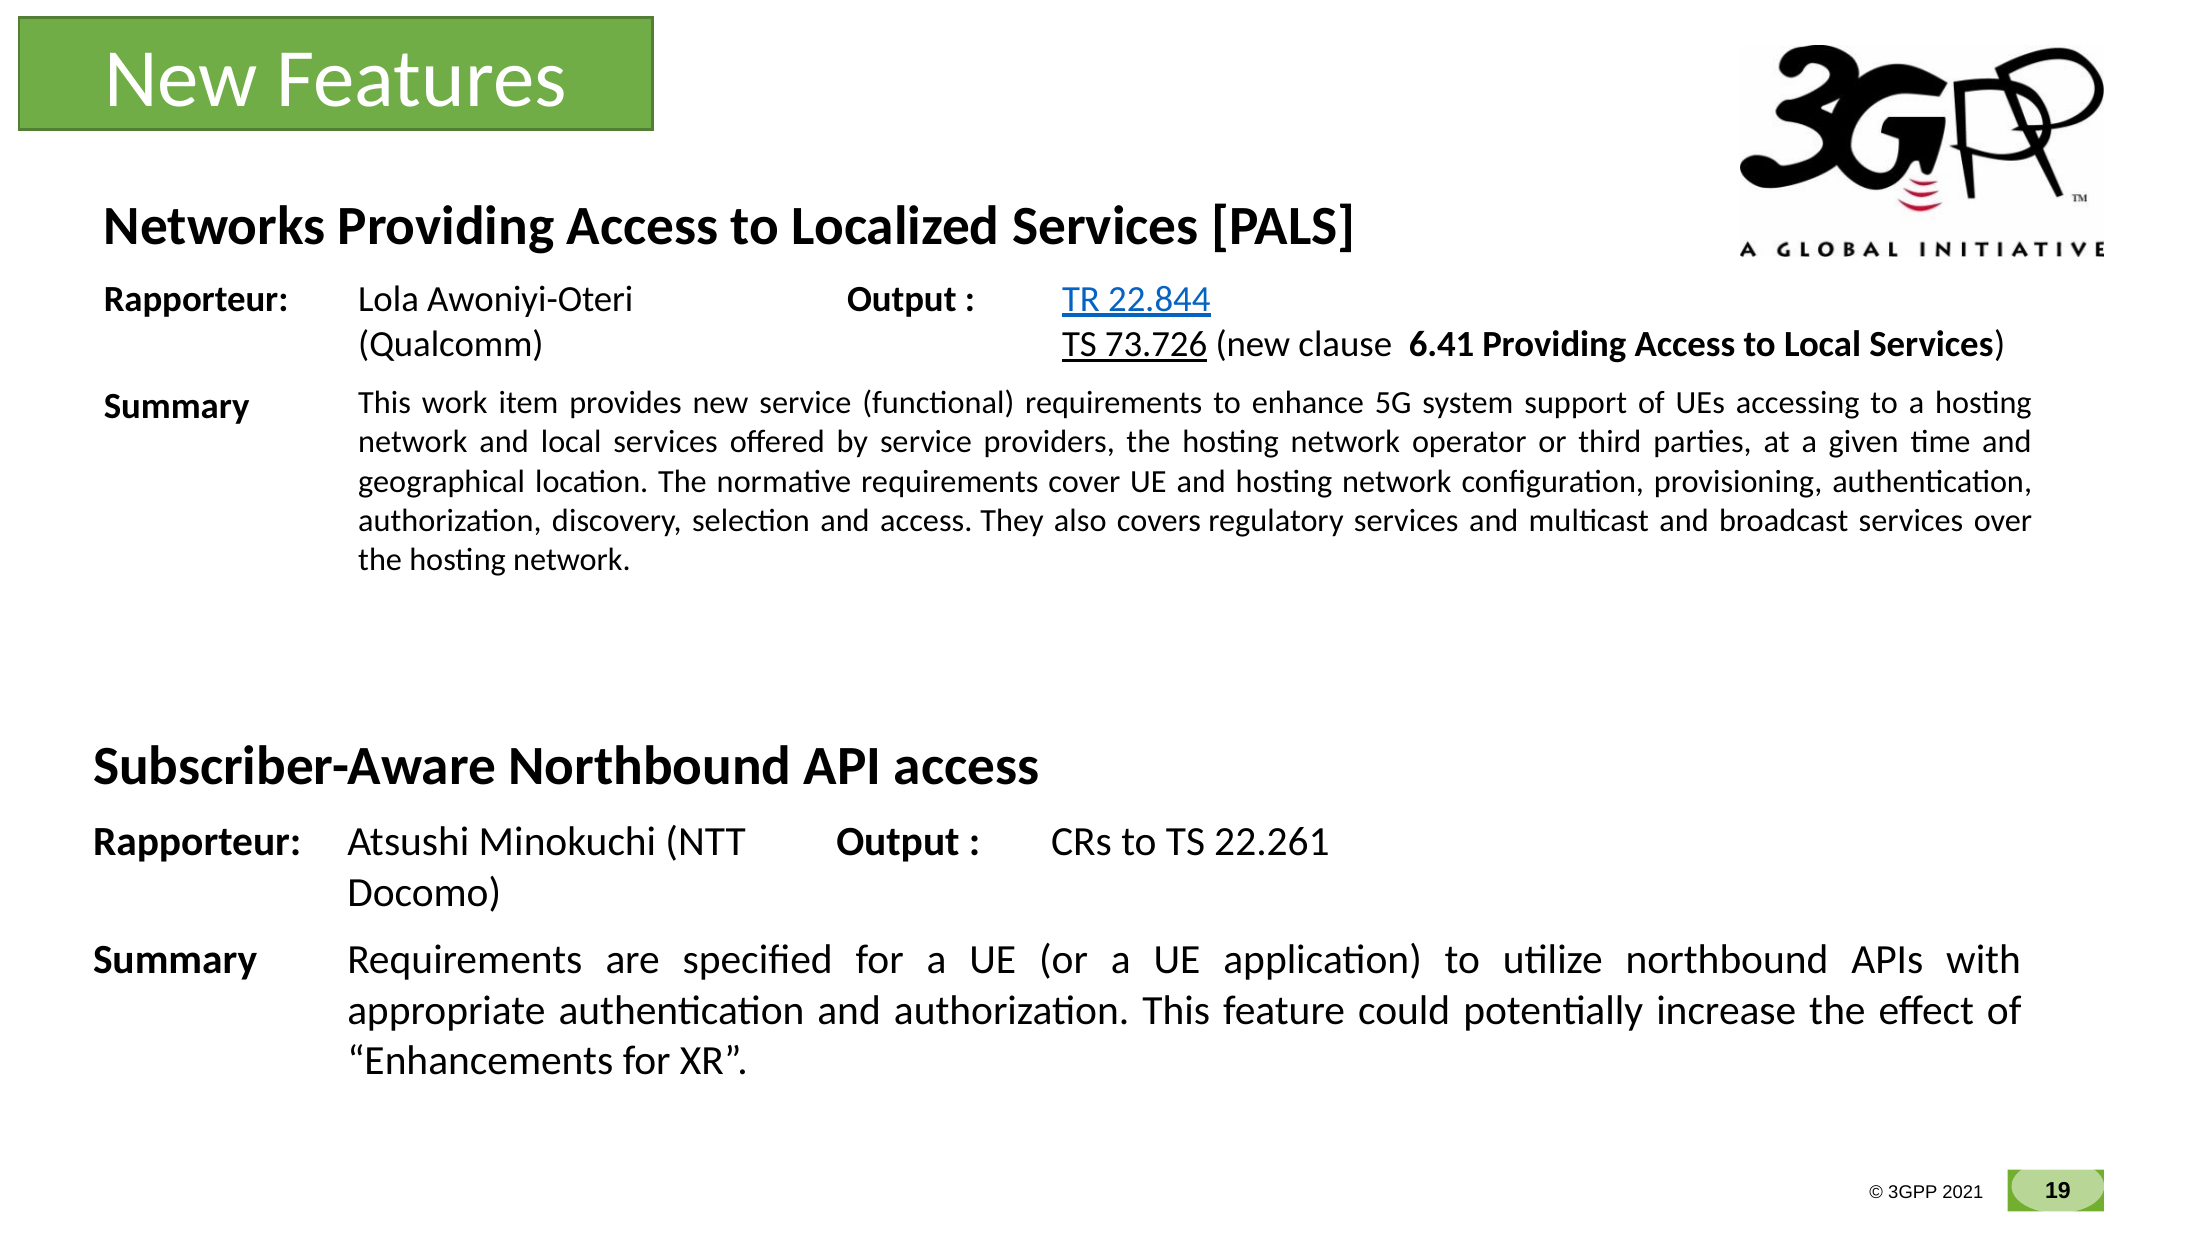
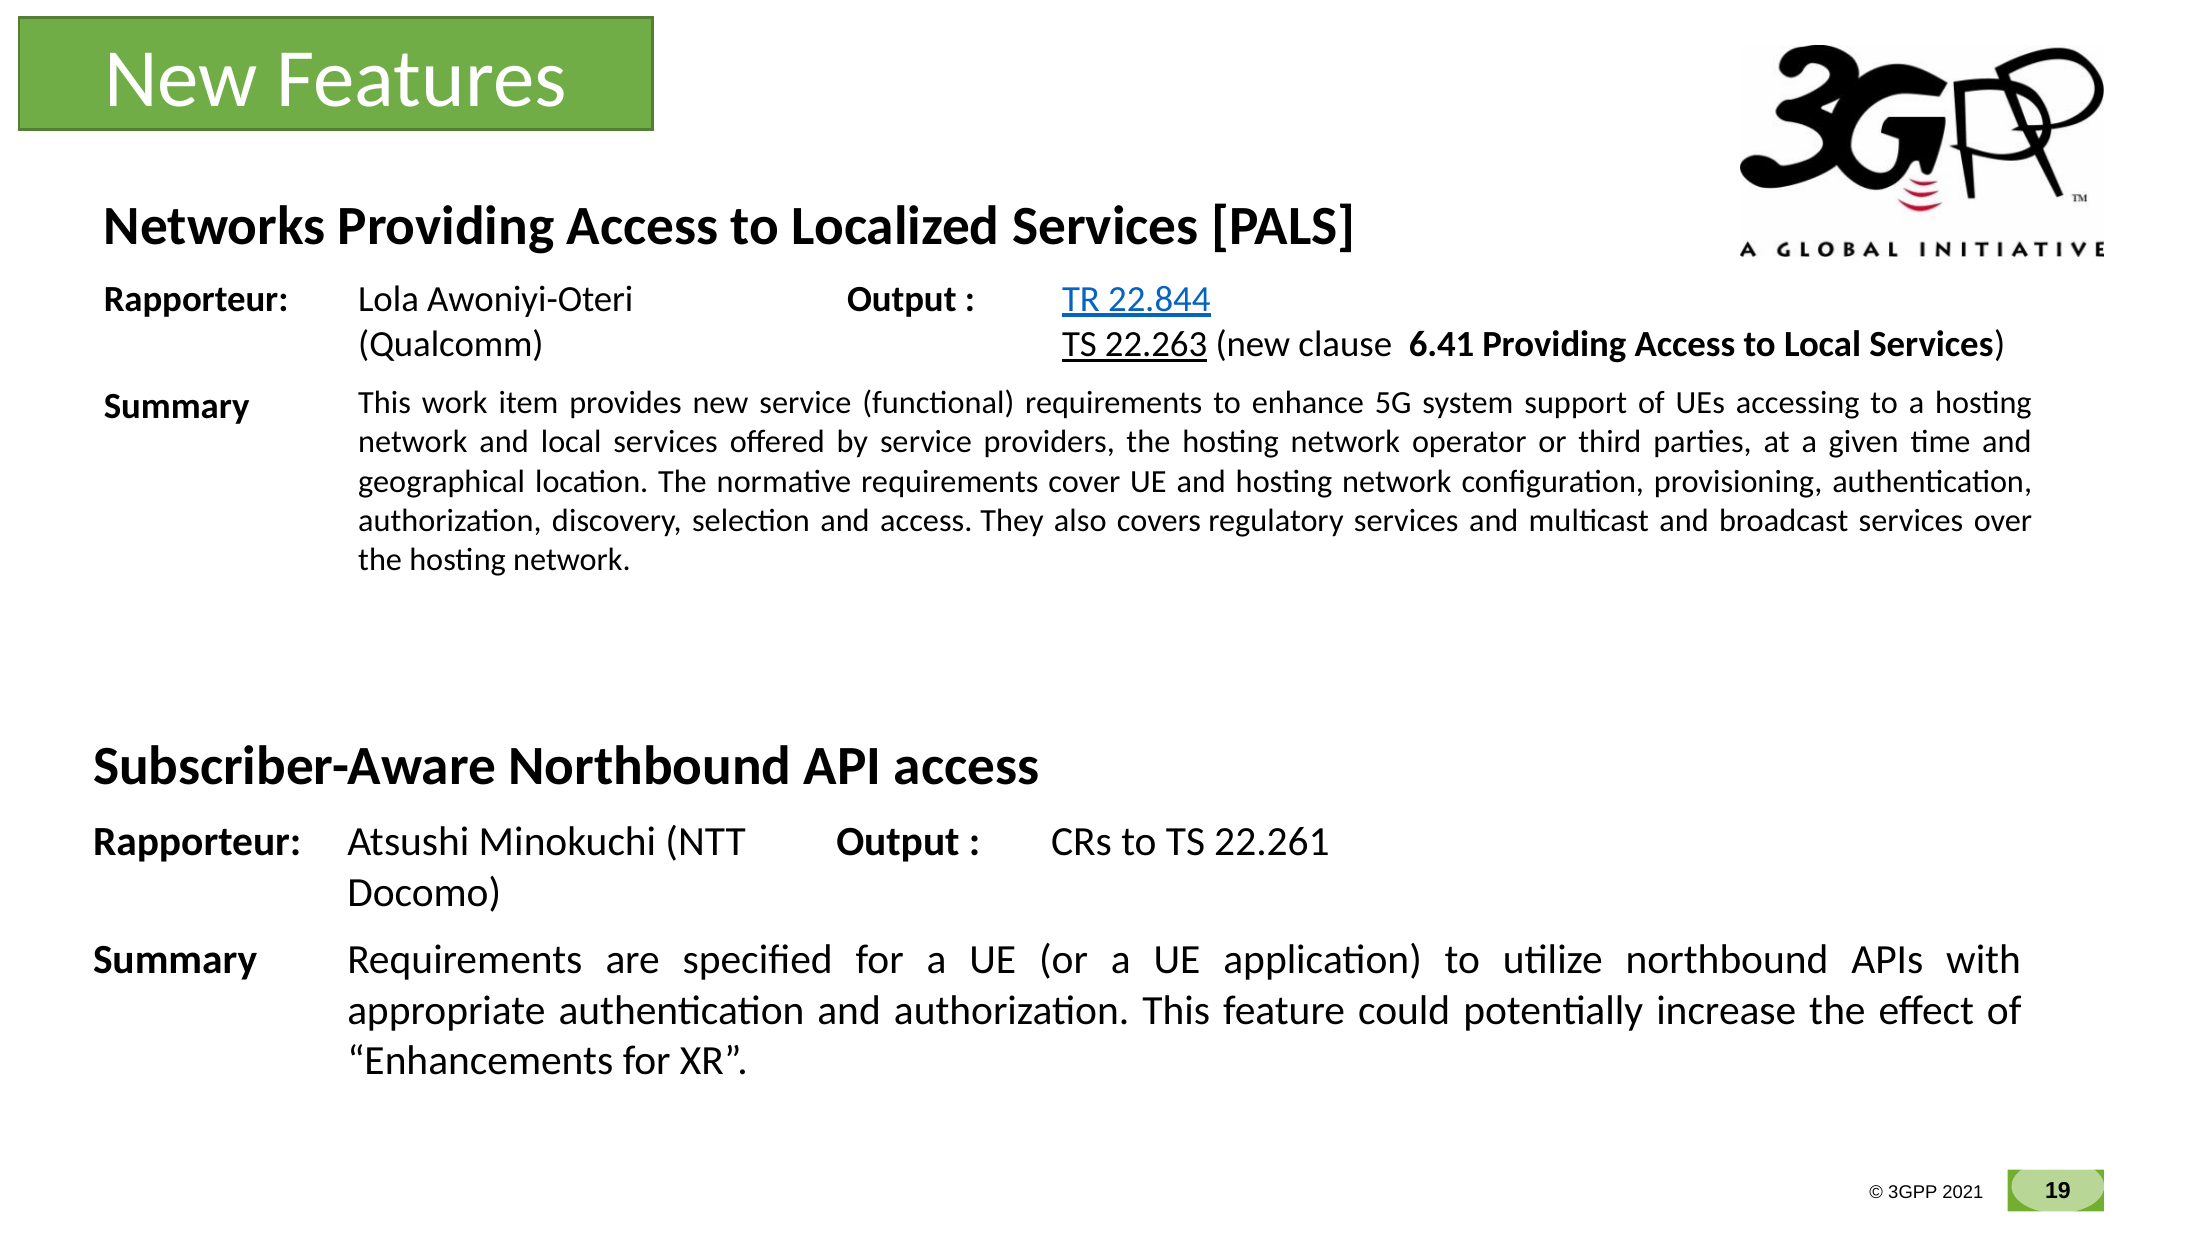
73.726: 73.726 -> 22.263
